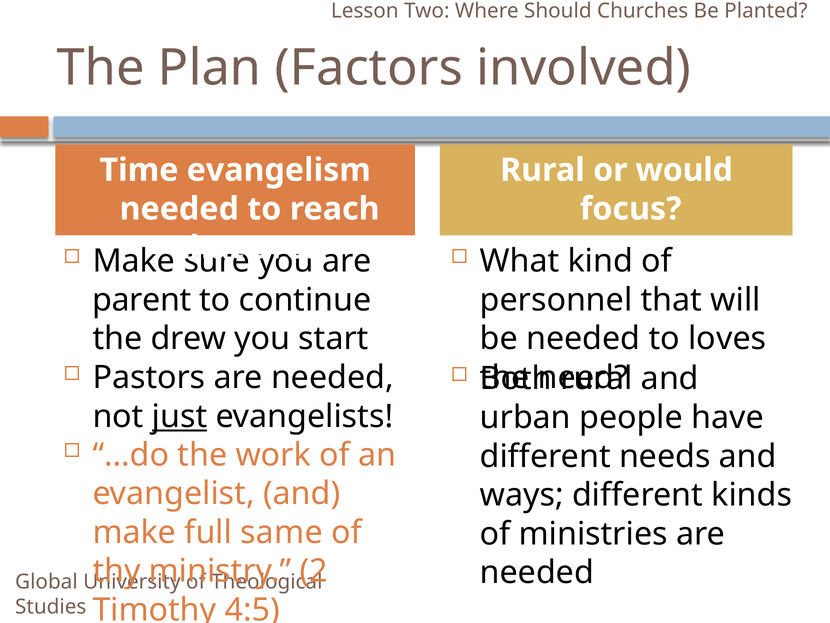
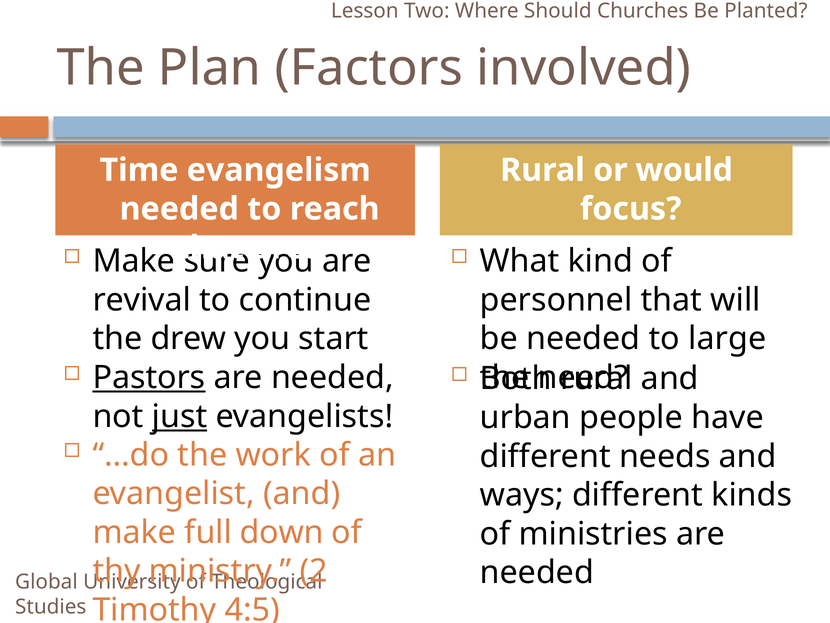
parent: parent -> revival
loves: loves -> large
Pastors underline: none -> present
same: same -> down
